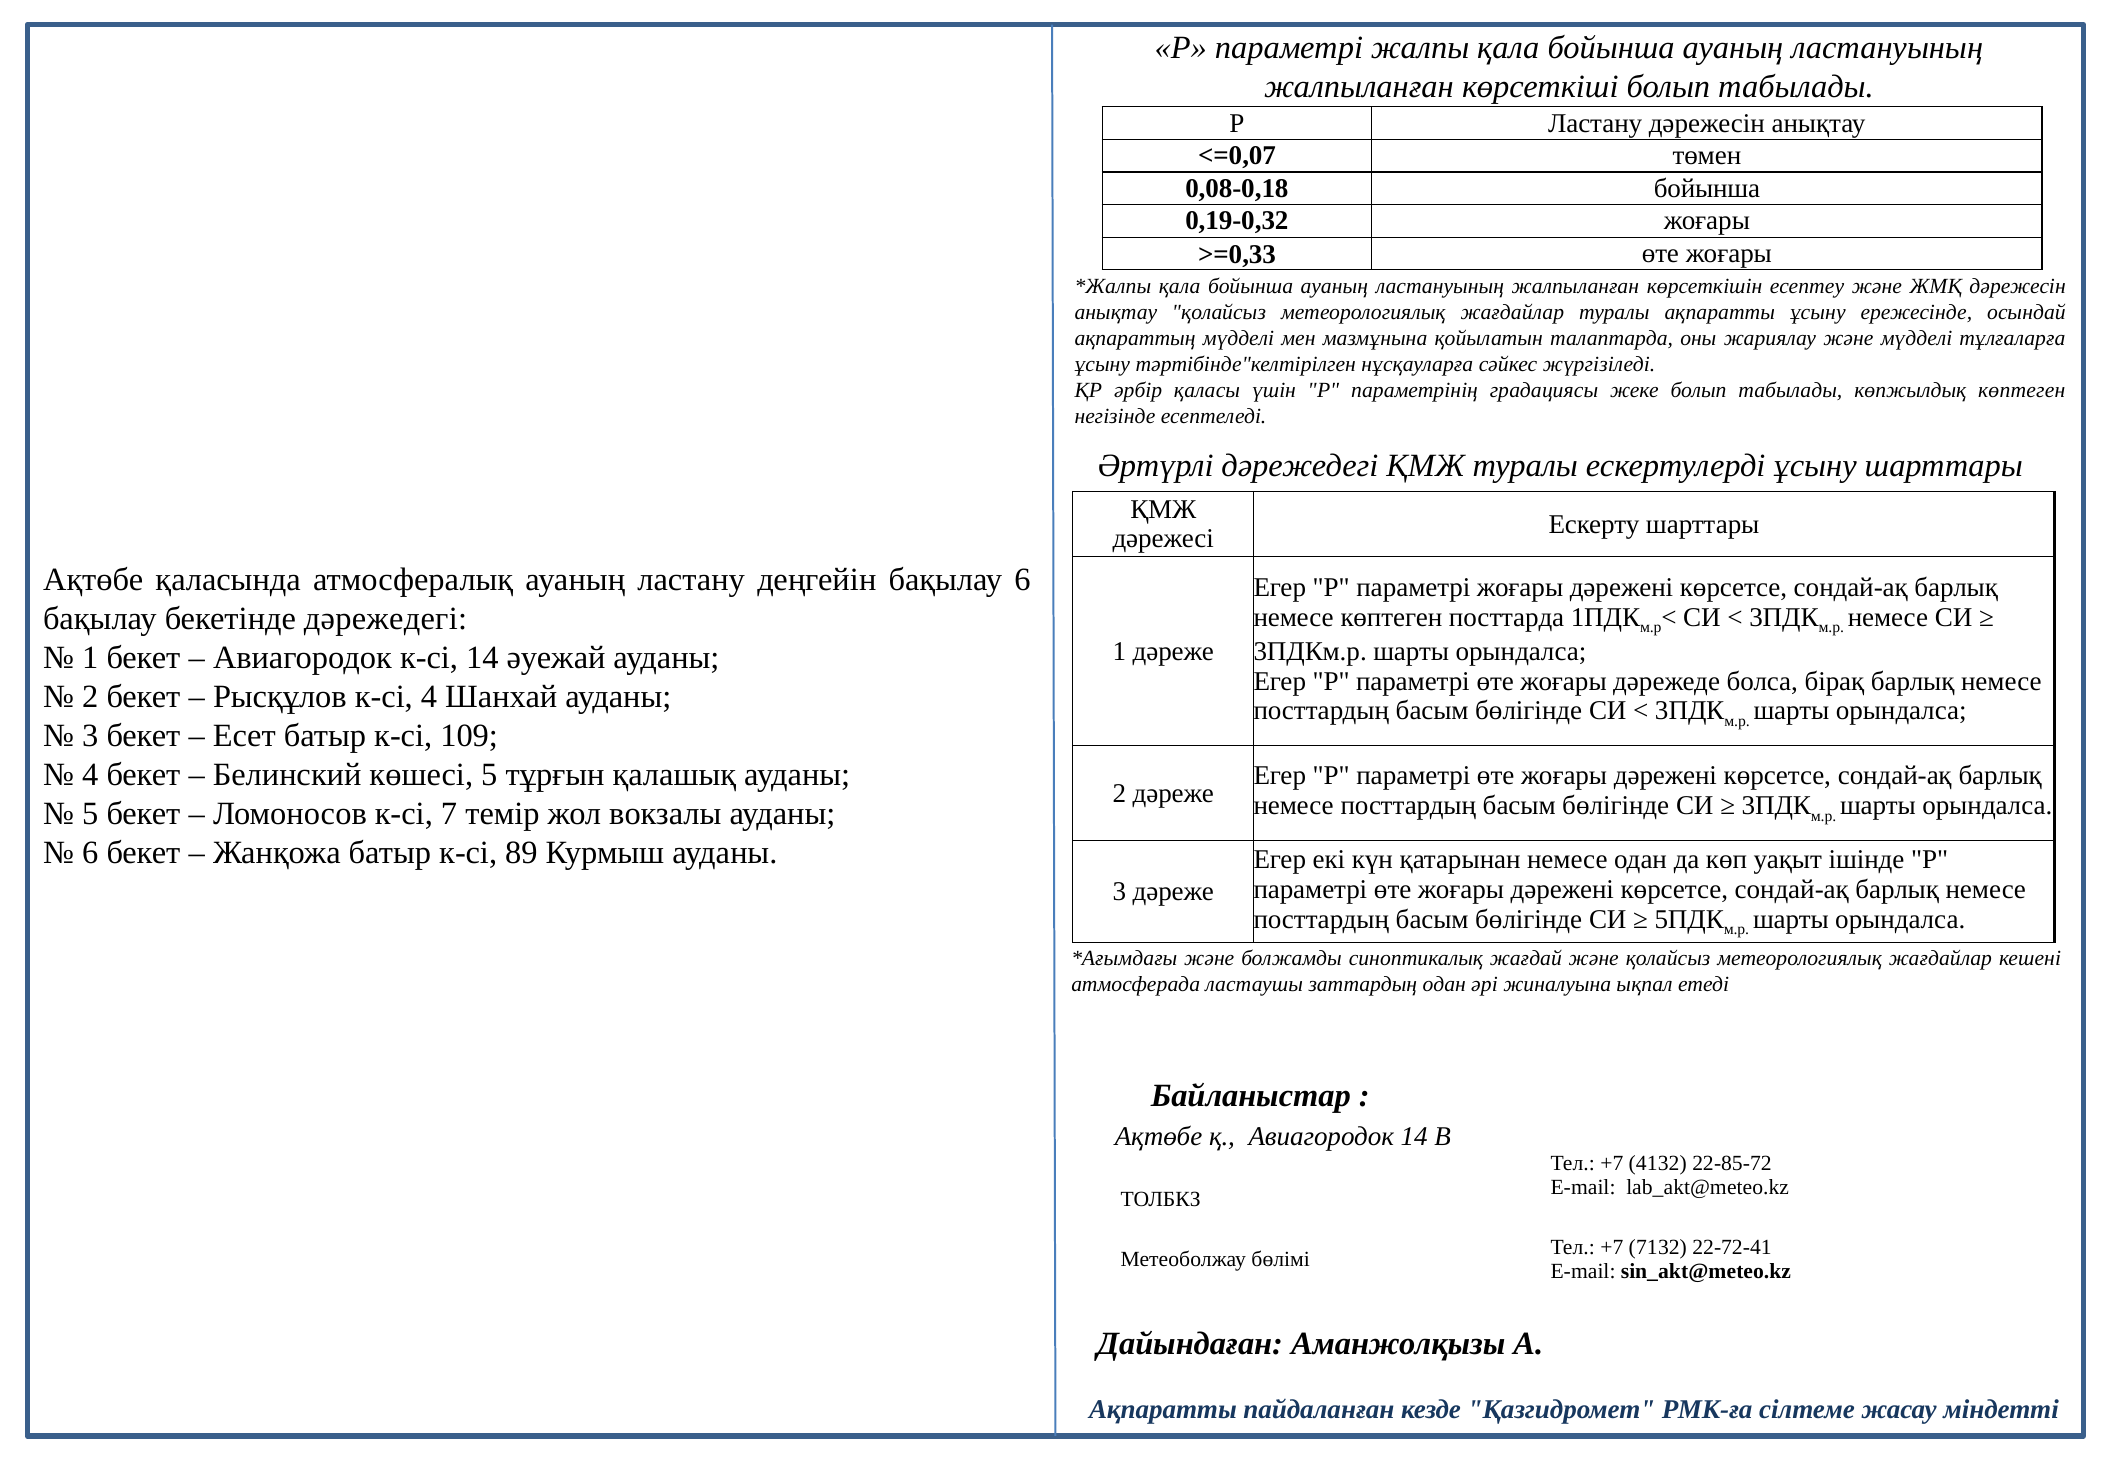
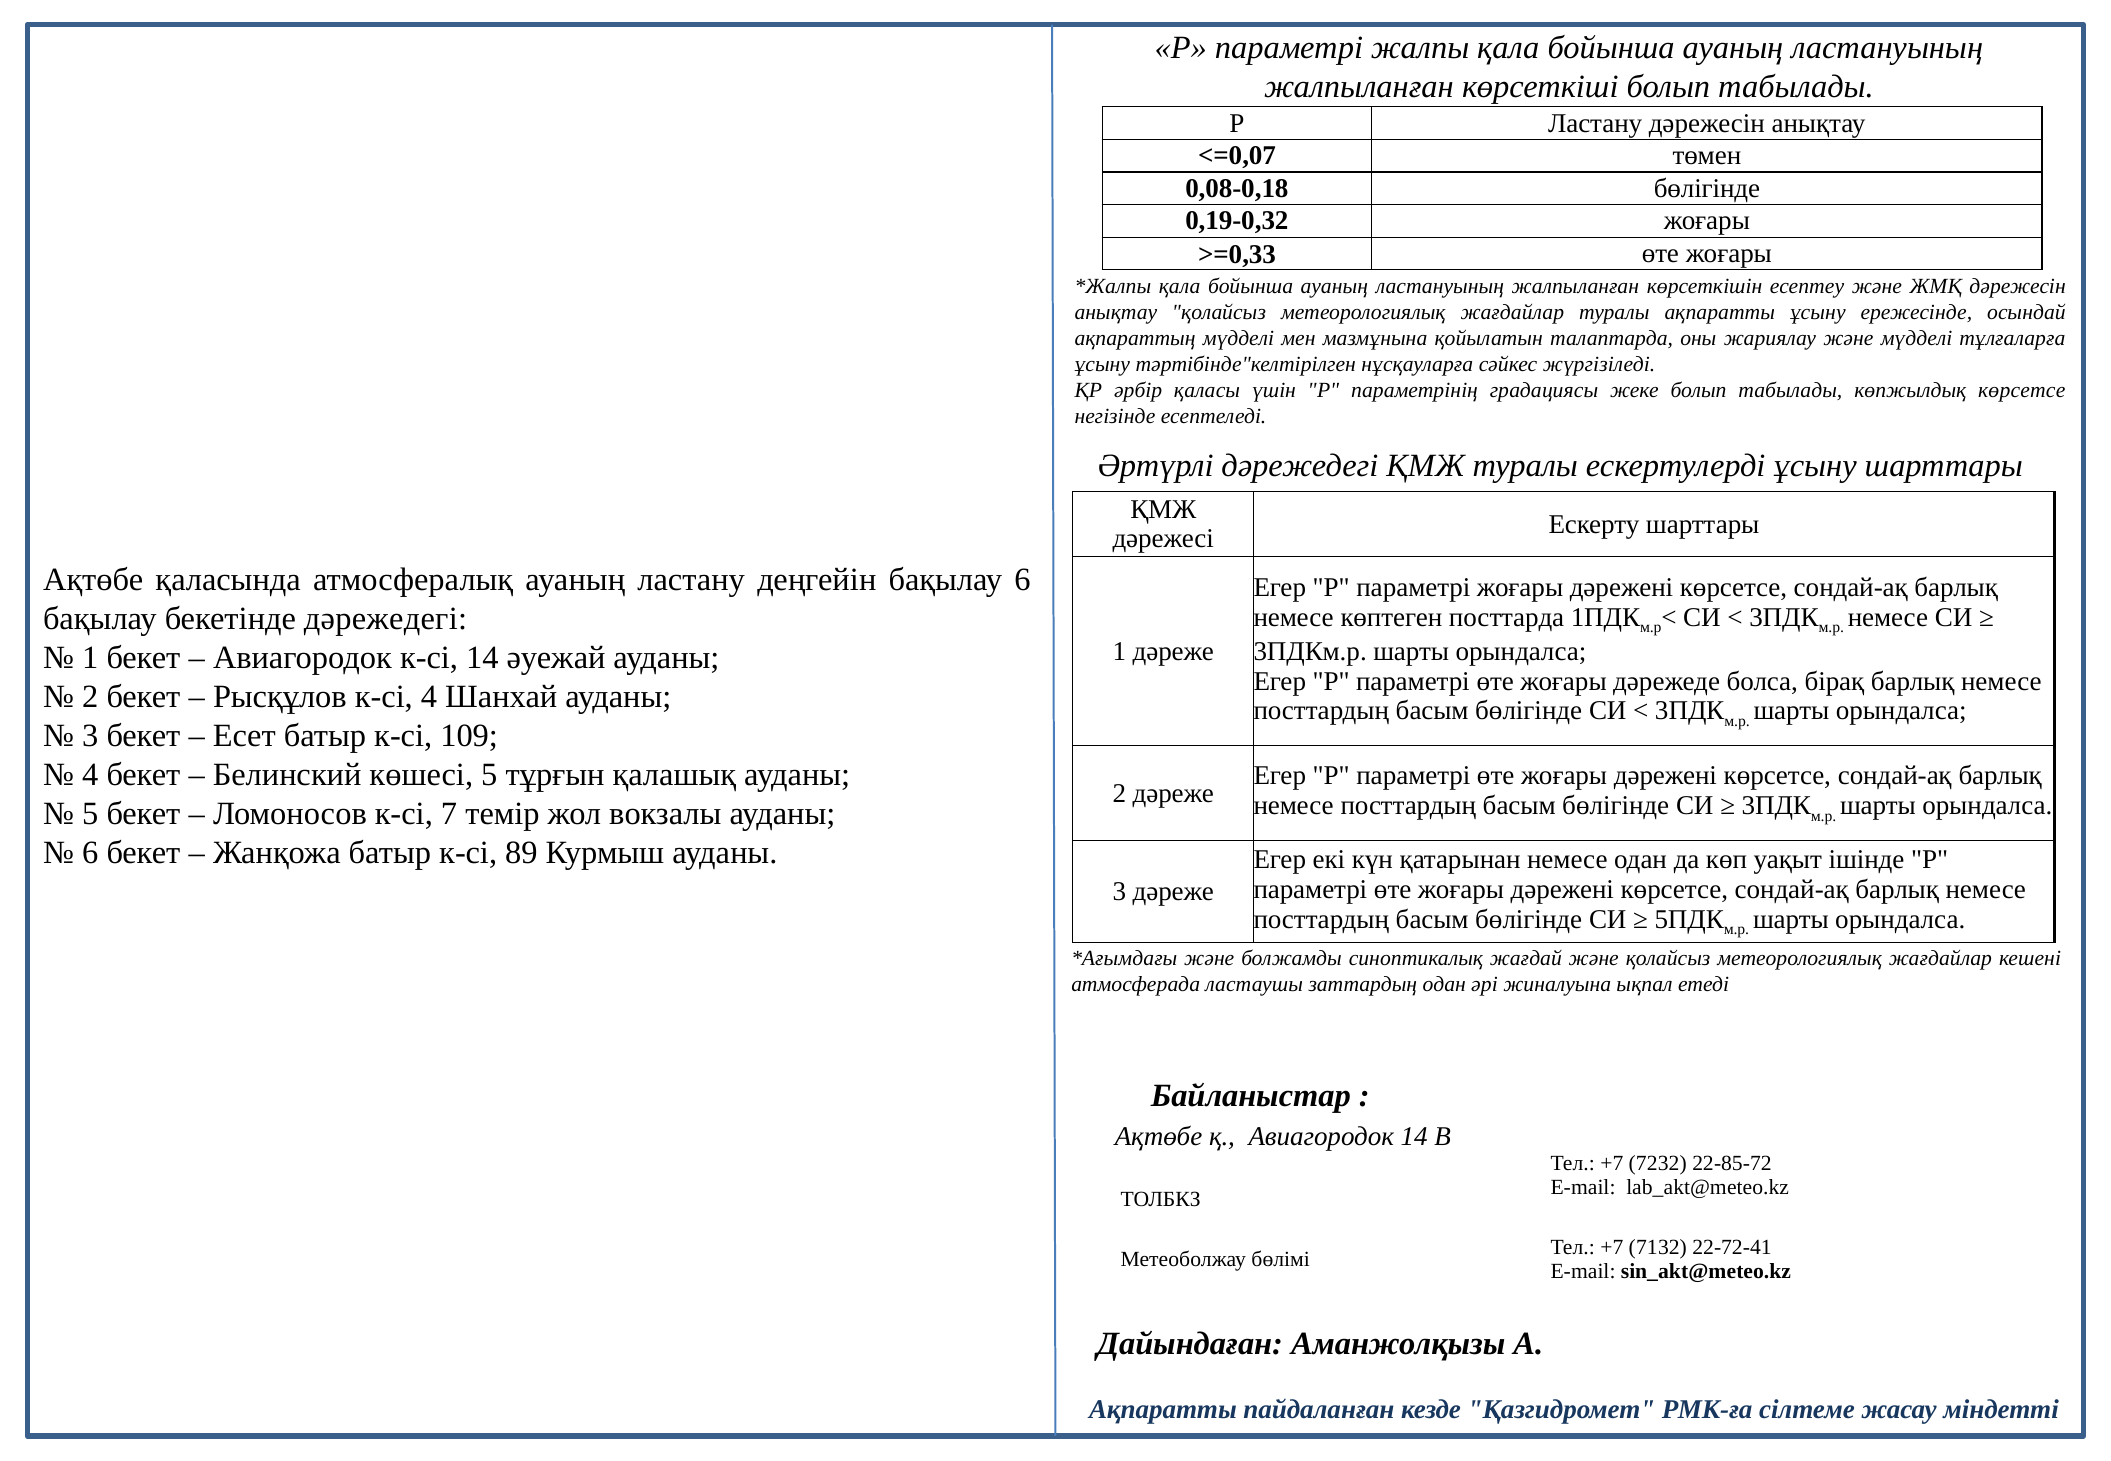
0,08-0,18 бойынша: бойынша -> бөлігінде
көпжылдық көптеген: көптеген -> көрсетсе
4132: 4132 -> 7232
